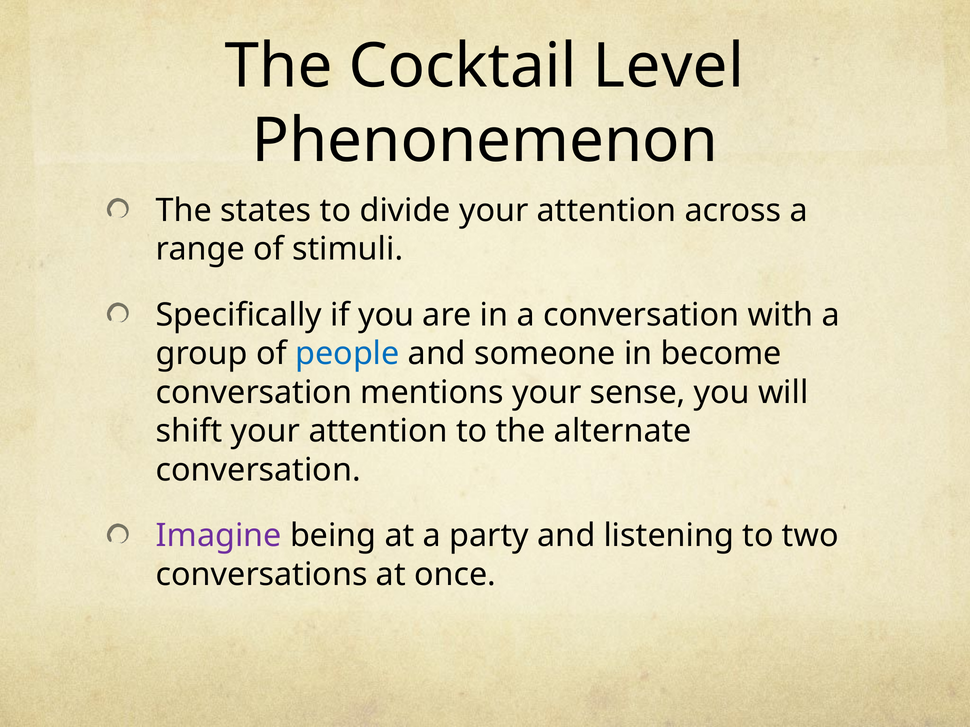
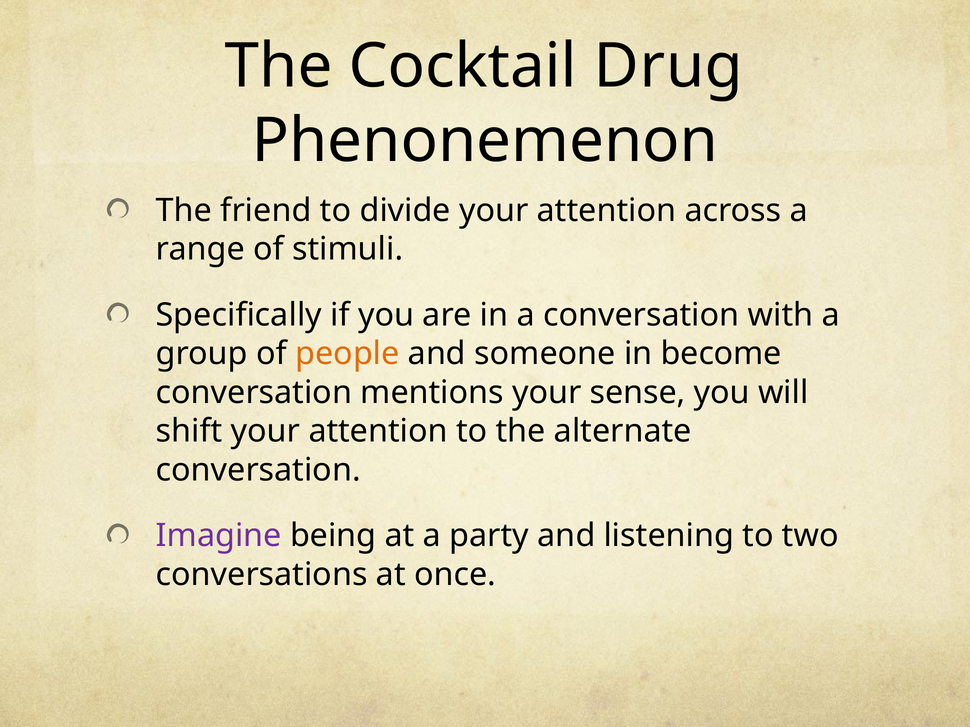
Level: Level -> Drug
states: states -> friend
people colour: blue -> orange
